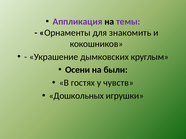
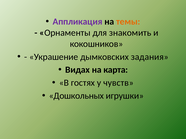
темы colour: purple -> orange
круглым: круглым -> задания
Осени: Осени -> Видах
были: были -> карта
